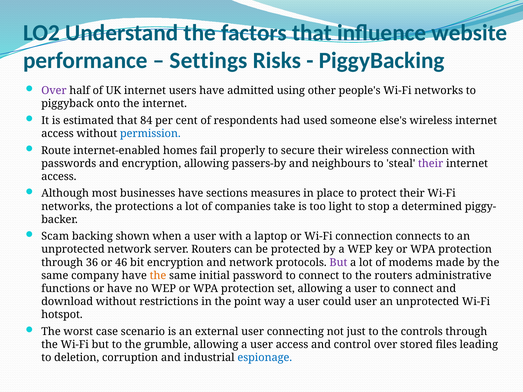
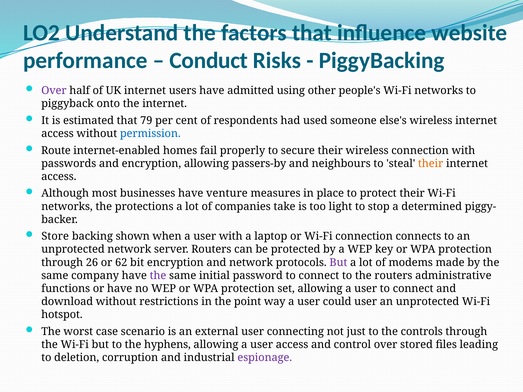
Settings: Settings -> Conduct
84: 84 -> 79
their at (431, 164) colour: purple -> orange
sections: sections -> venture
Scam: Scam -> Store
36: 36 -> 26
46: 46 -> 62
the at (158, 276) colour: orange -> purple
grumble: grumble -> hyphens
espionage colour: blue -> purple
